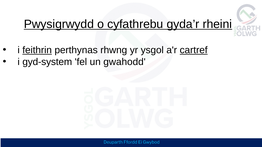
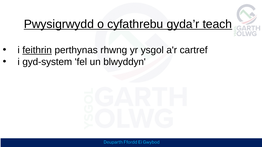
rheini: rheini -> teach
cartref underline: present -> none
gwahodd: gwahodd -> blwyddyn
